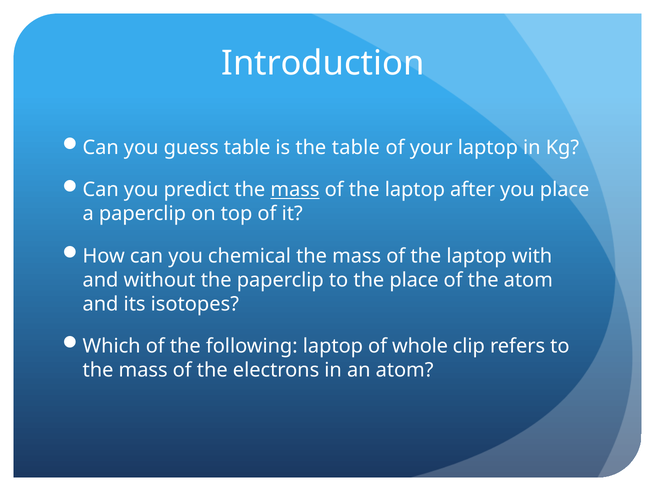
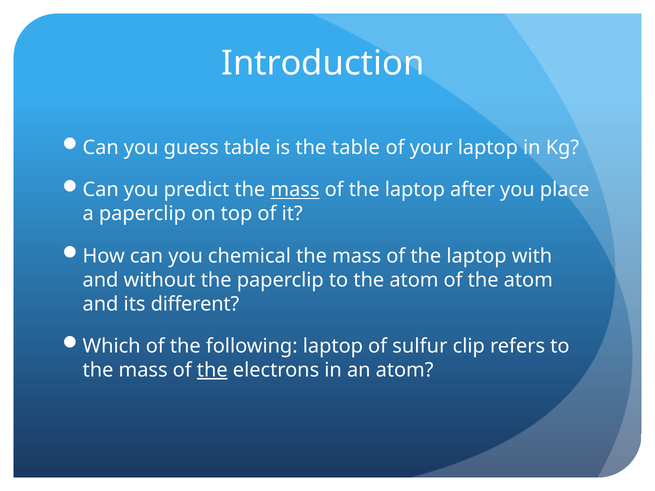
to the place: place -> atom
isotopes: isotopes -> different
whole: whole -> sulfur
the at (212, 370) underline: none -> present
